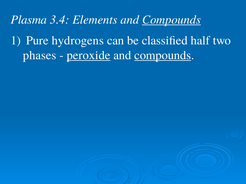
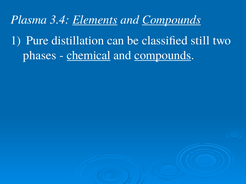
Elements underline: none -> present
hydrogens: hydrogens -> distillation
half: half -> still
peroxide: peroxide -> chemical
